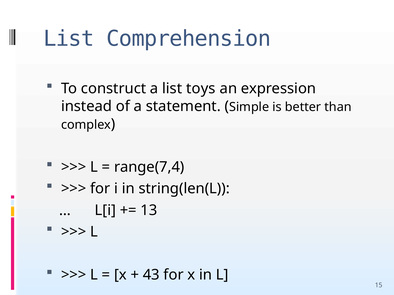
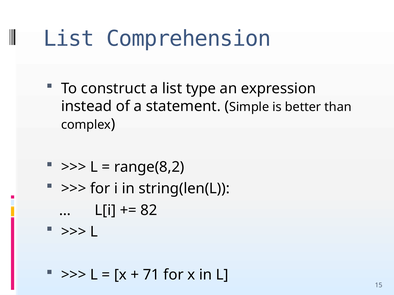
toys: toys -> type
range(7,4: range(7,4 -> range(8,2
13: 13 -> 82
43: 43 -> 71
